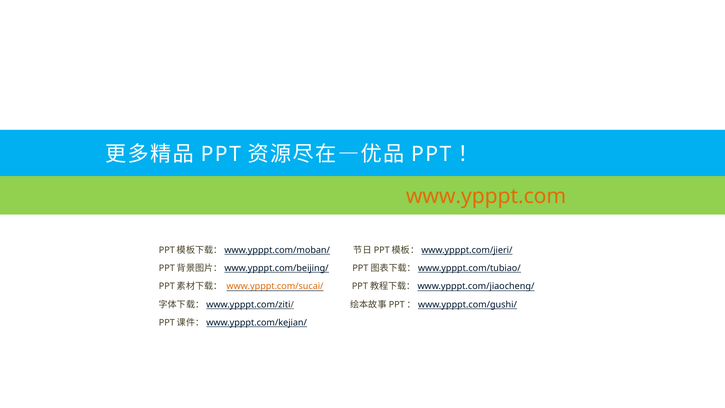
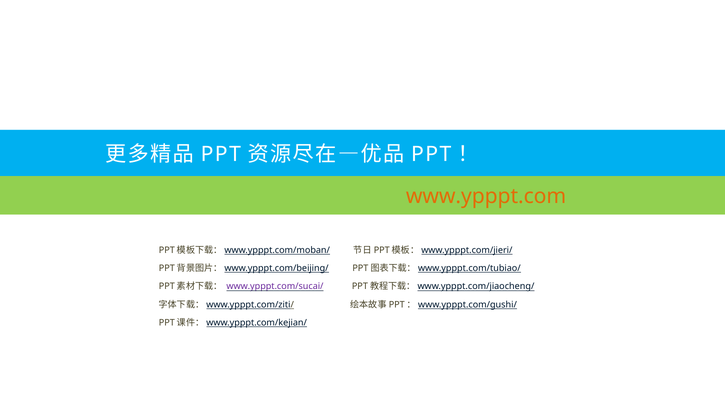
www.ypppt.com/sucai/ colour: orange -> purple
